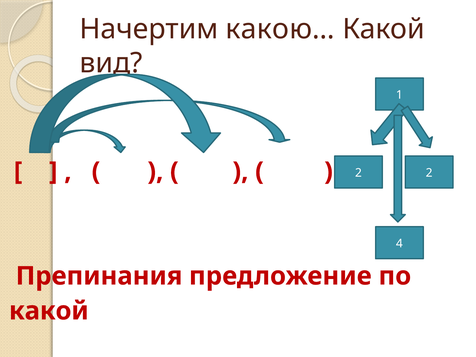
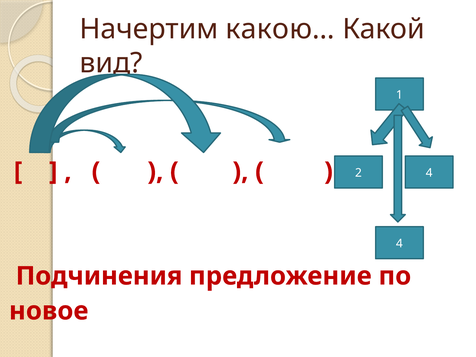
2 2: 2 -> 4
Препинания: Препинания -> Подчинения
какой at (49, 311): какой -> новое
